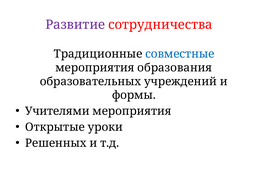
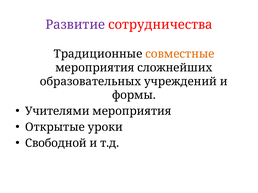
совместные colour: blue -> orange
образования: образования -> сложнейших
Решенных: Решенных -> Свободной
